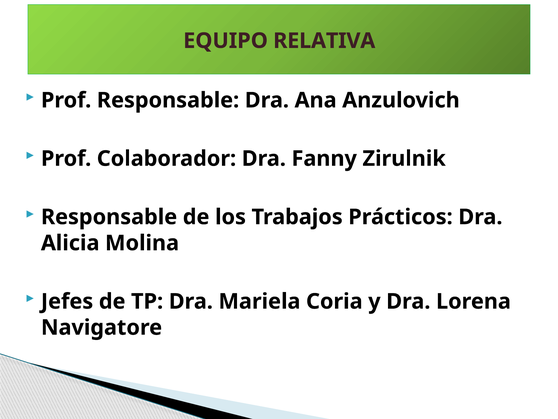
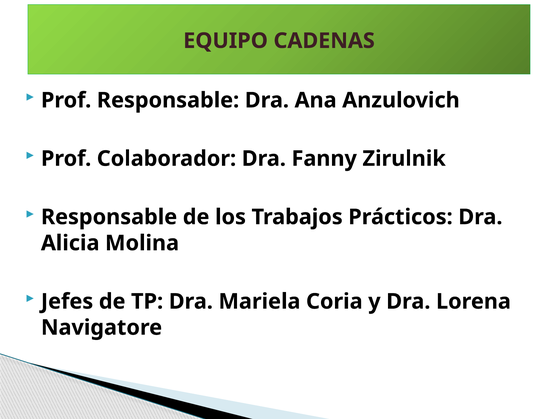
RELATIVA: RELATIVA -> CADENAS
